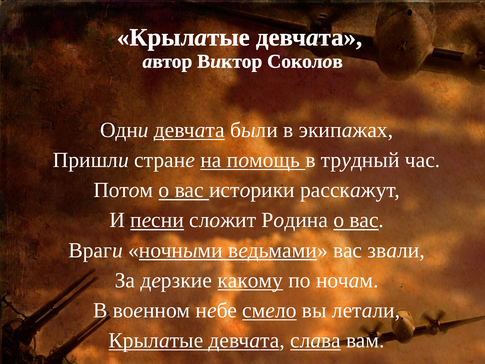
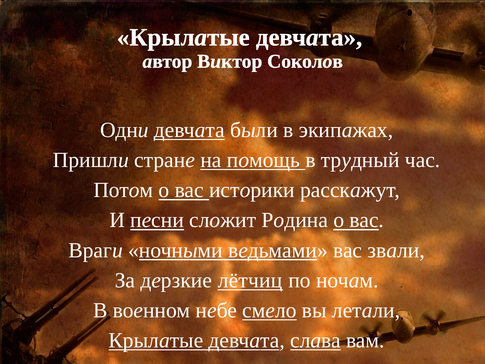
какому: какому -> лётчиц
